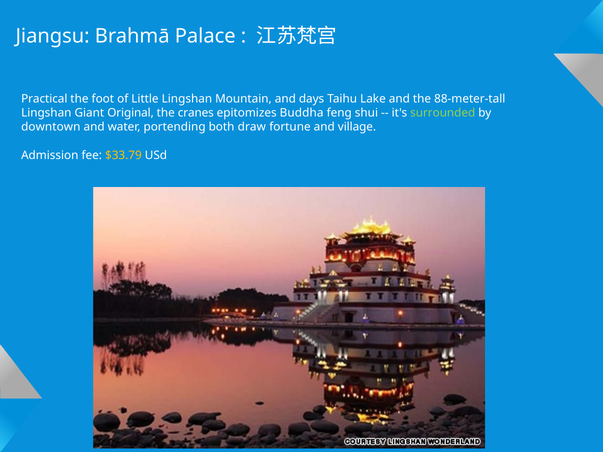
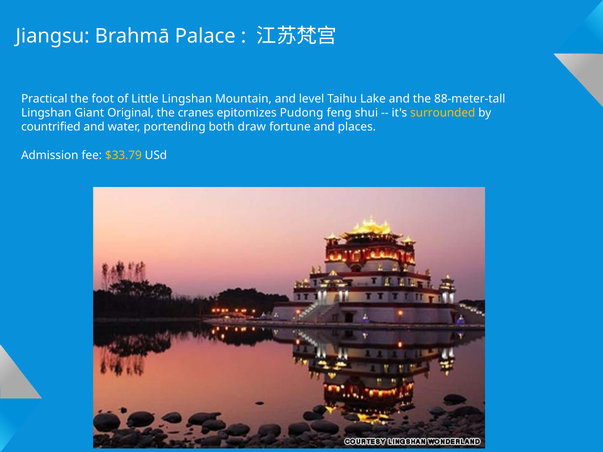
days: days -> level
Buddha: Buddha -> Pudong
surrounded colour: light green -> yellow
downtown: downtown -> countrified
village: village -> places
